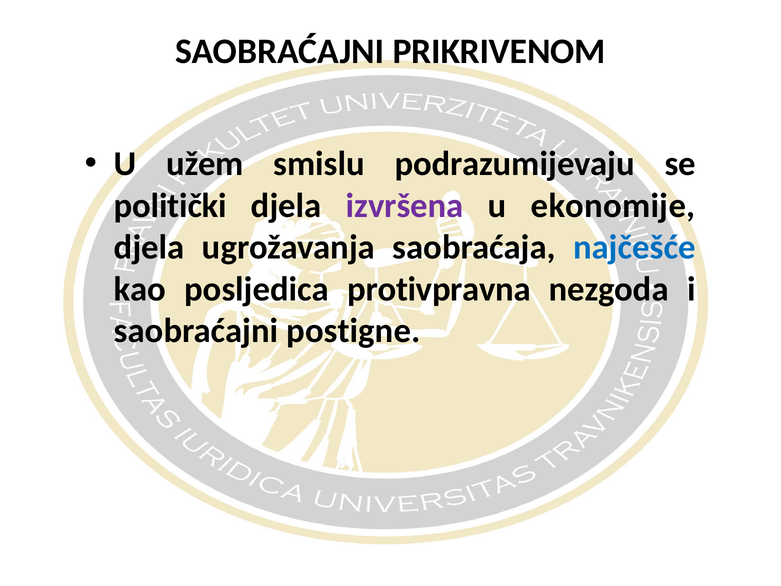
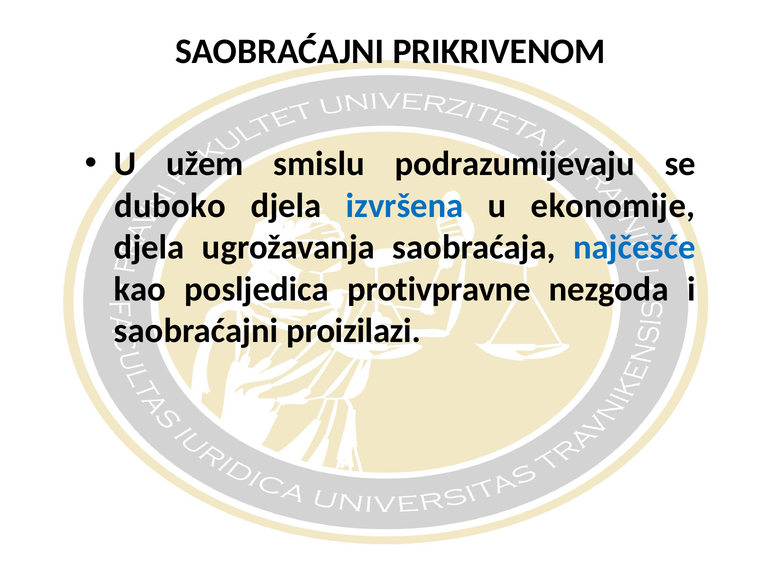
politički: politički -> duboko
izvršena colour: purple -> blue
protivpravna: protivpravna -> protivpravne
postigne: postigne -> proizilazi
